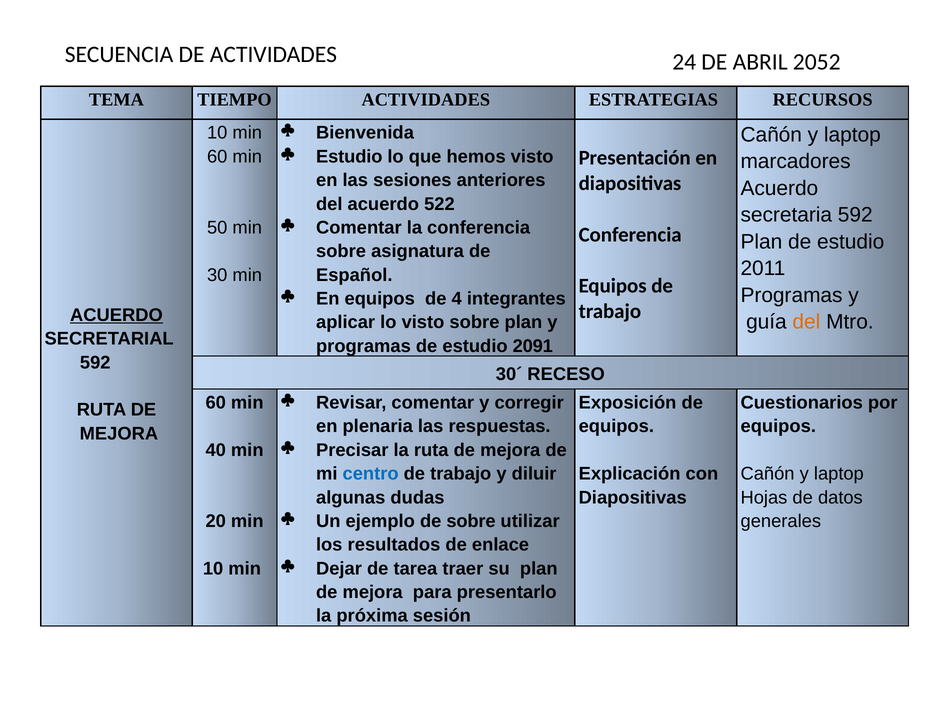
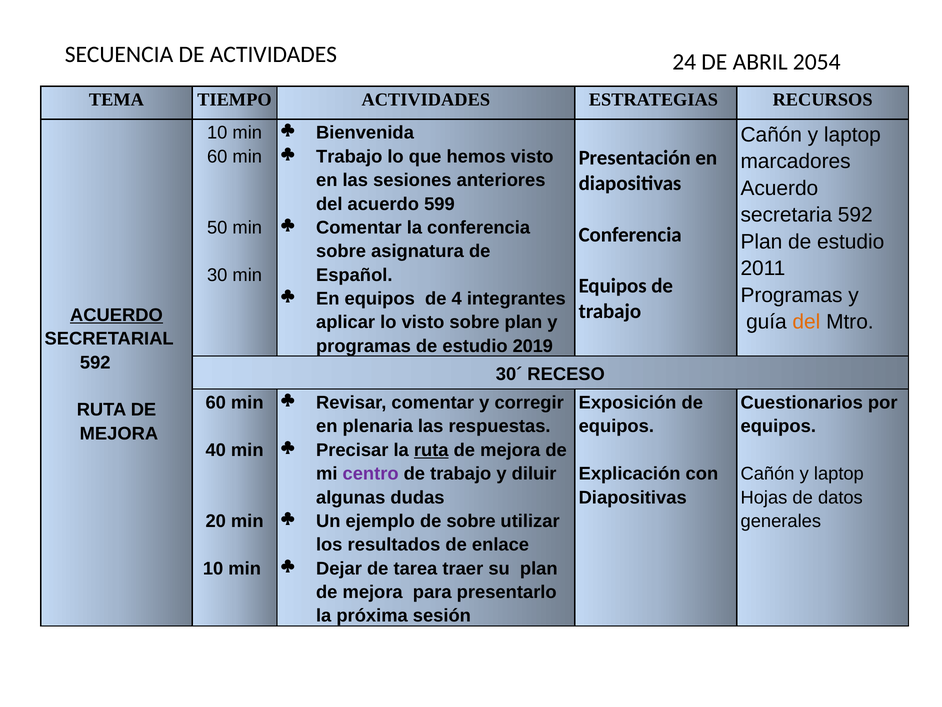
2052: 2052 -> 2054
Estudio at (349, 157): Estudio -> Trabajo
522: 522 -> 599
2091: 2091 -> 2019
ruta at (431, 450) underline: none -> present
centro colour: blue -> purple
